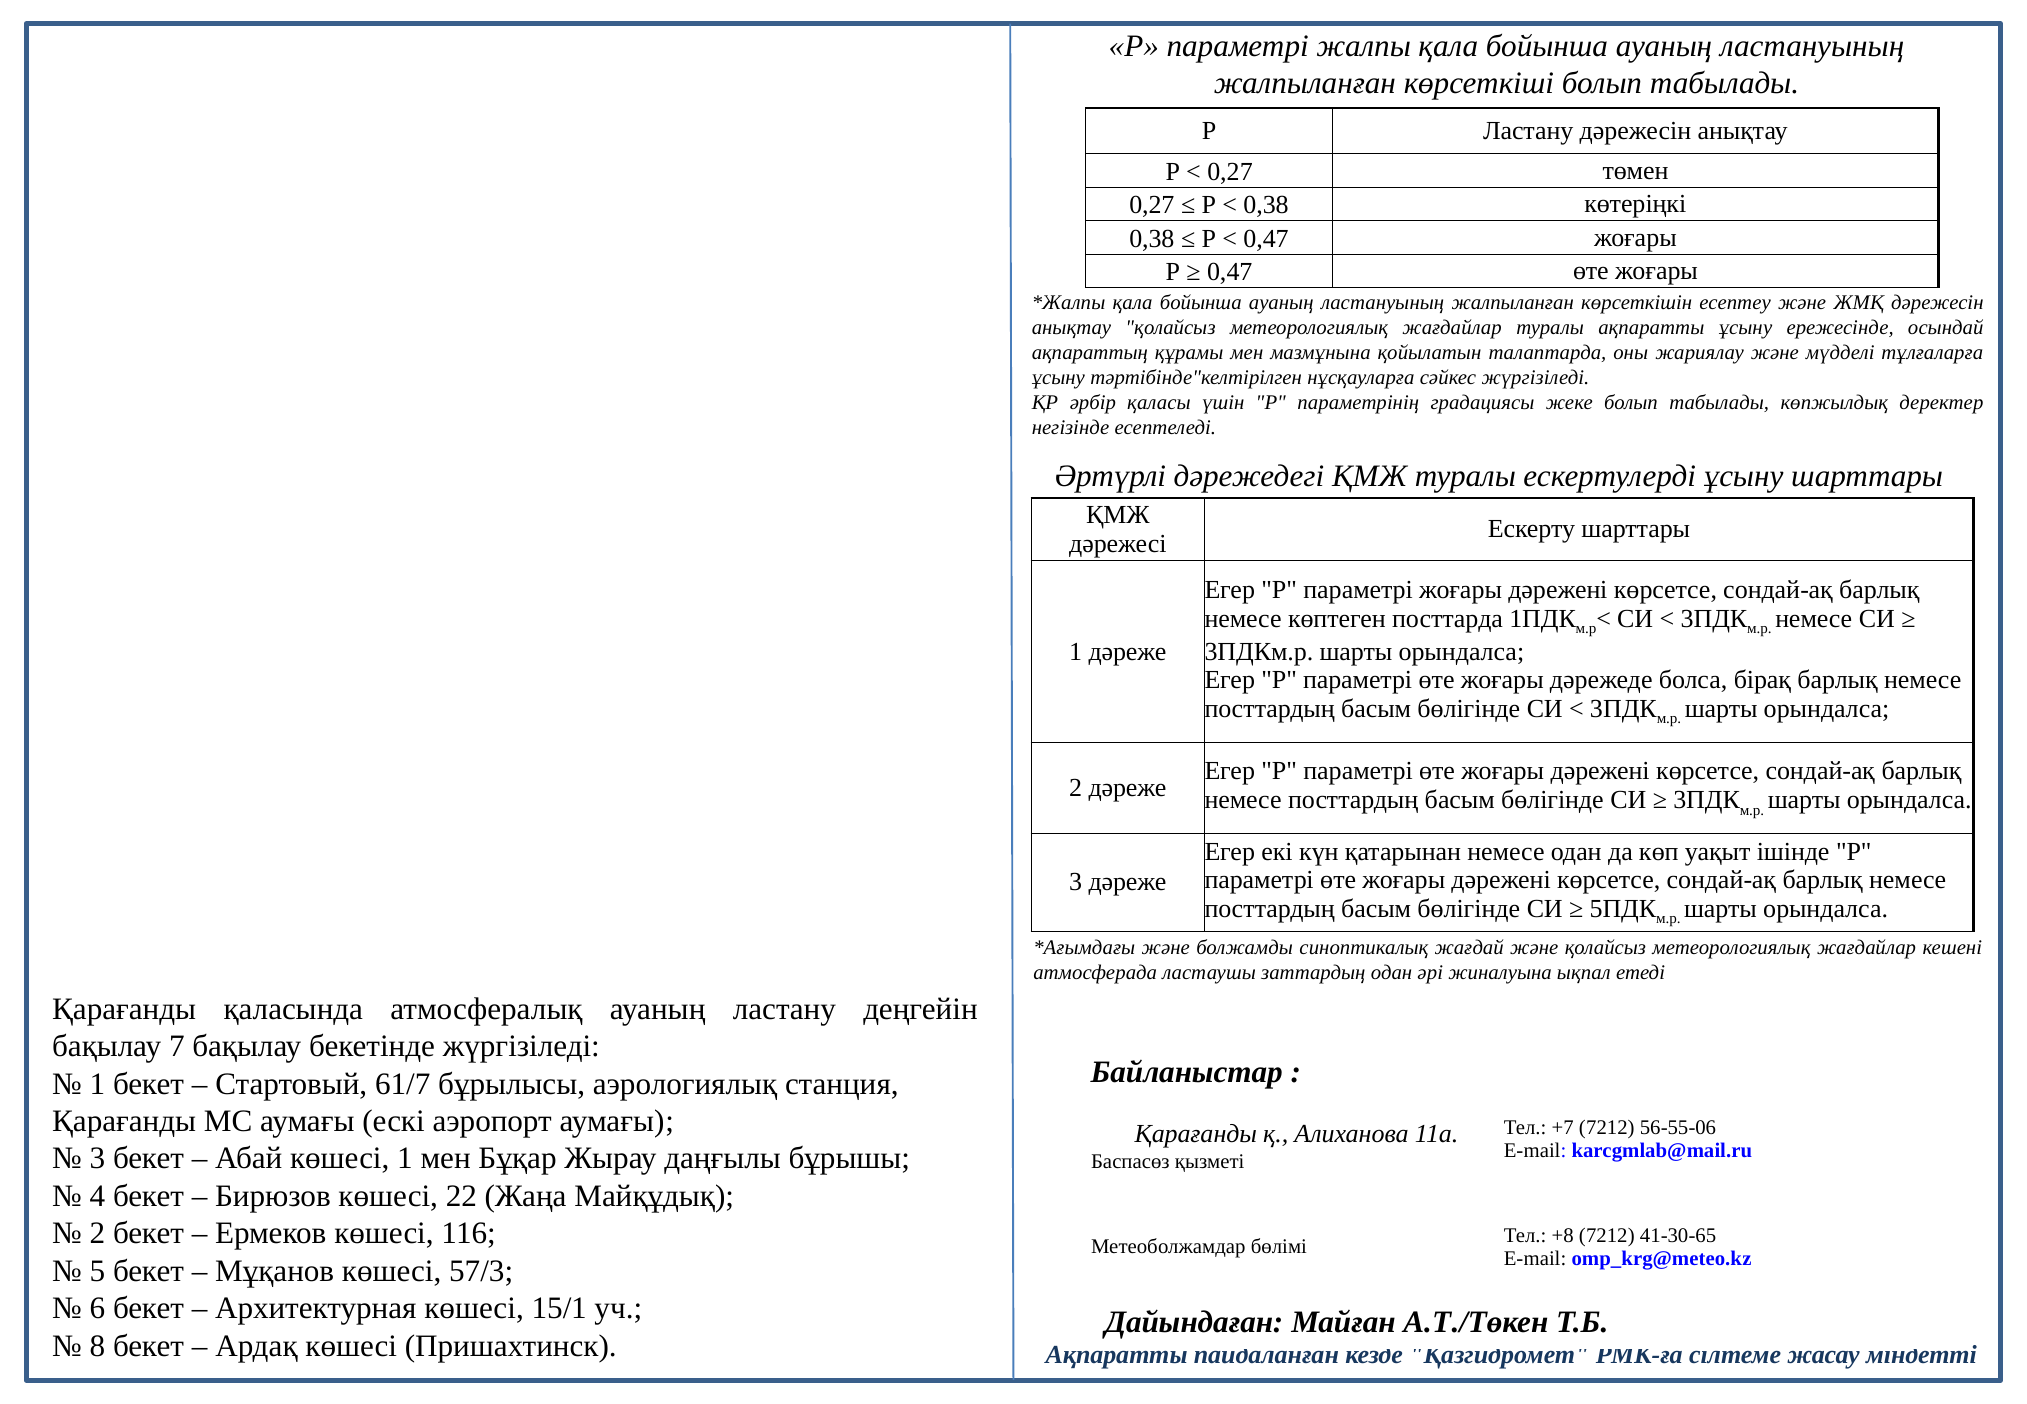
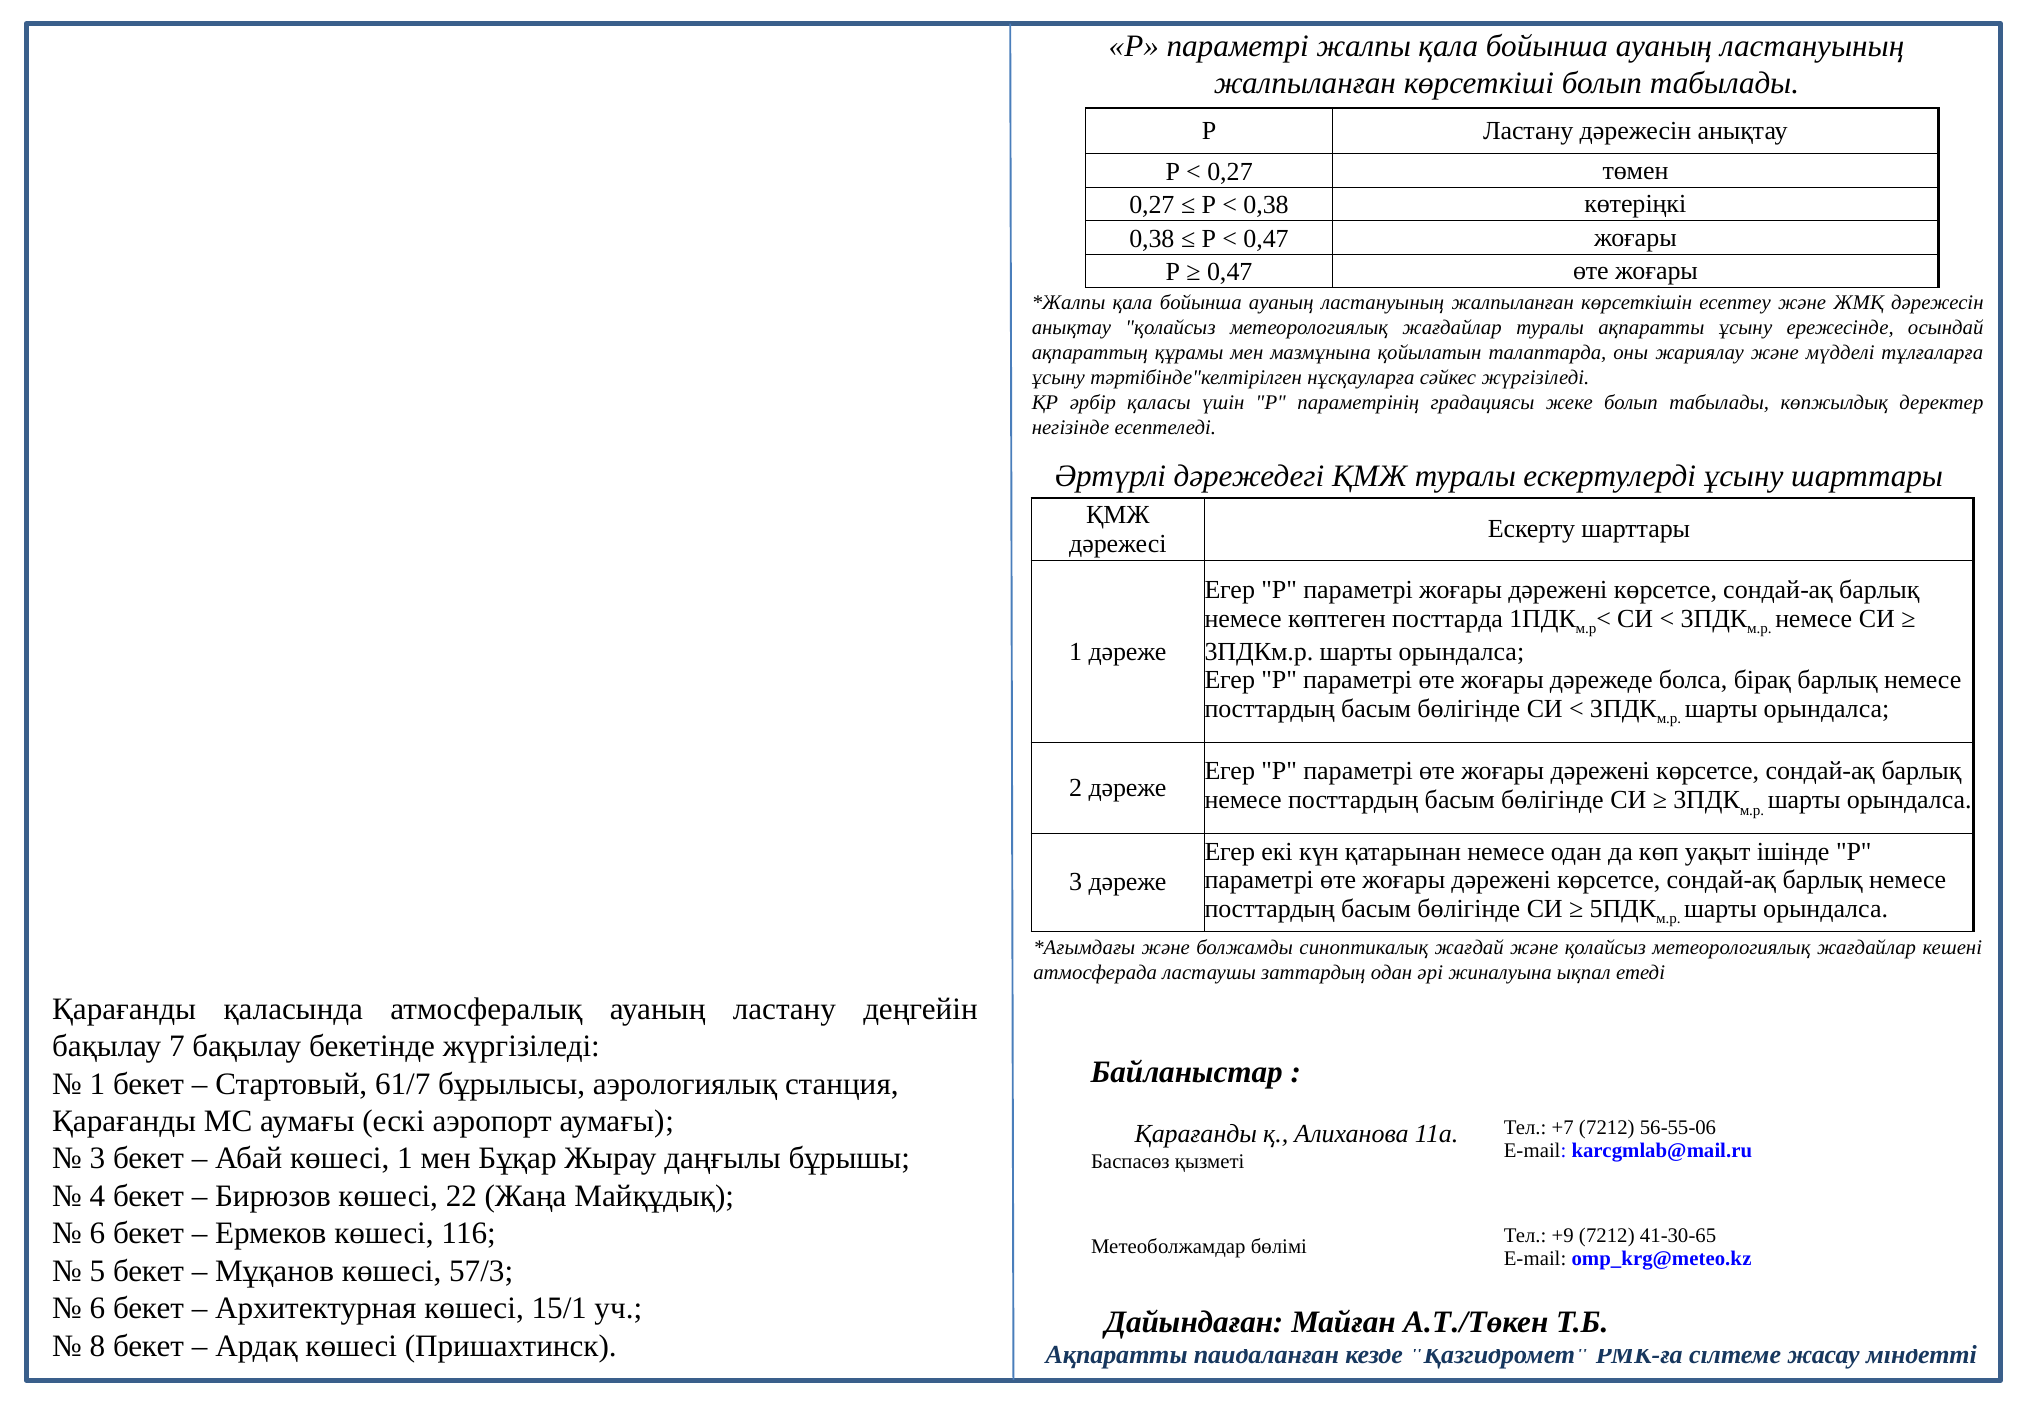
2 at (97, 1233): 2 -> 6
+8: +8 -> +9
